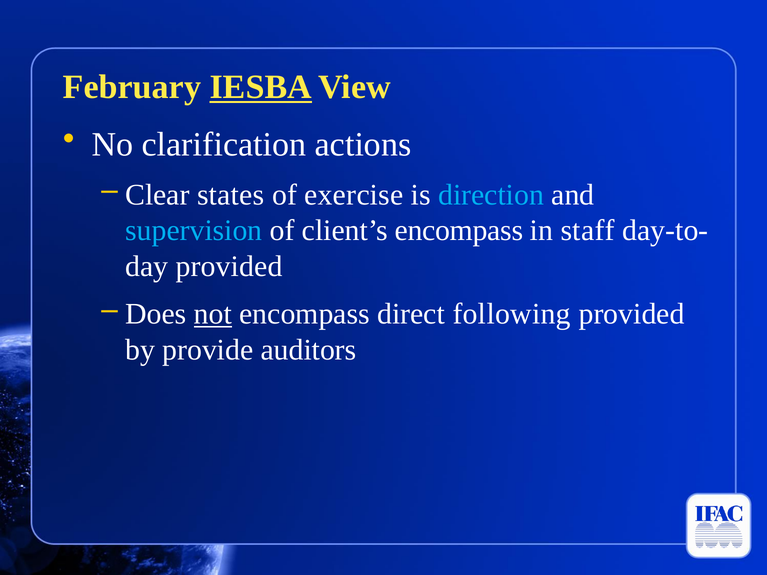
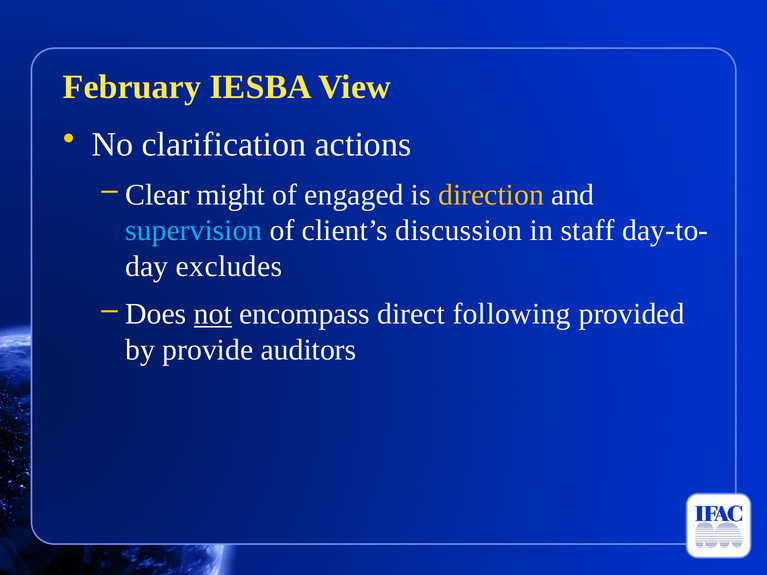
IESBA underline: present -> none
states: states -> might
exercise: exercise -> engaged
direction colour: light blue -> yellow
client’s encompass: encompass -> discussion
provided at (229, 266): provided -> excludes
